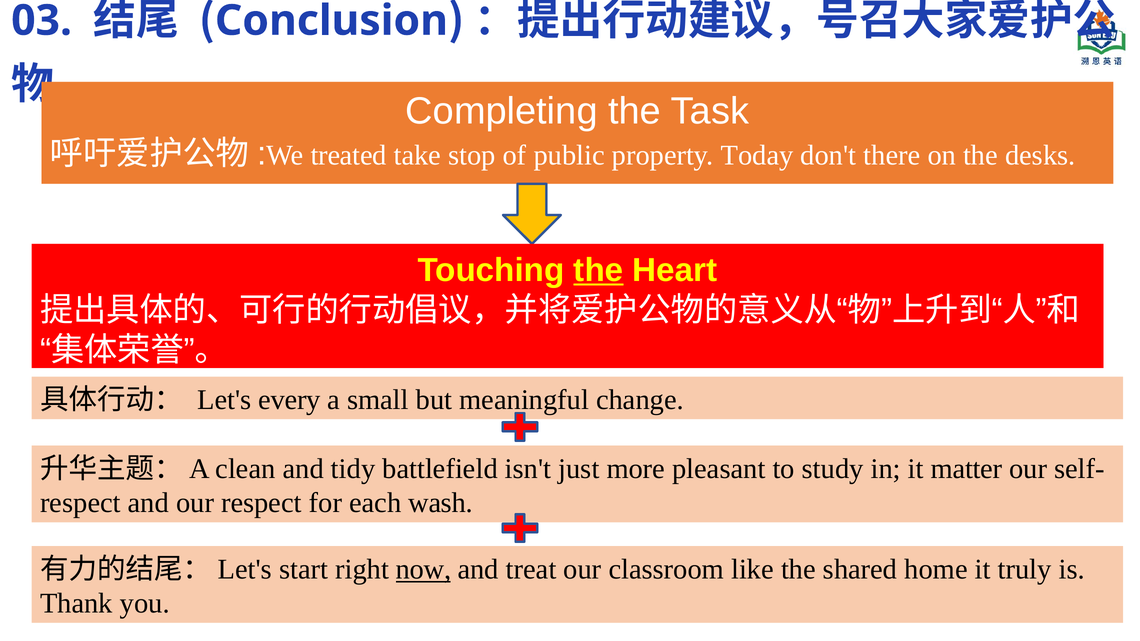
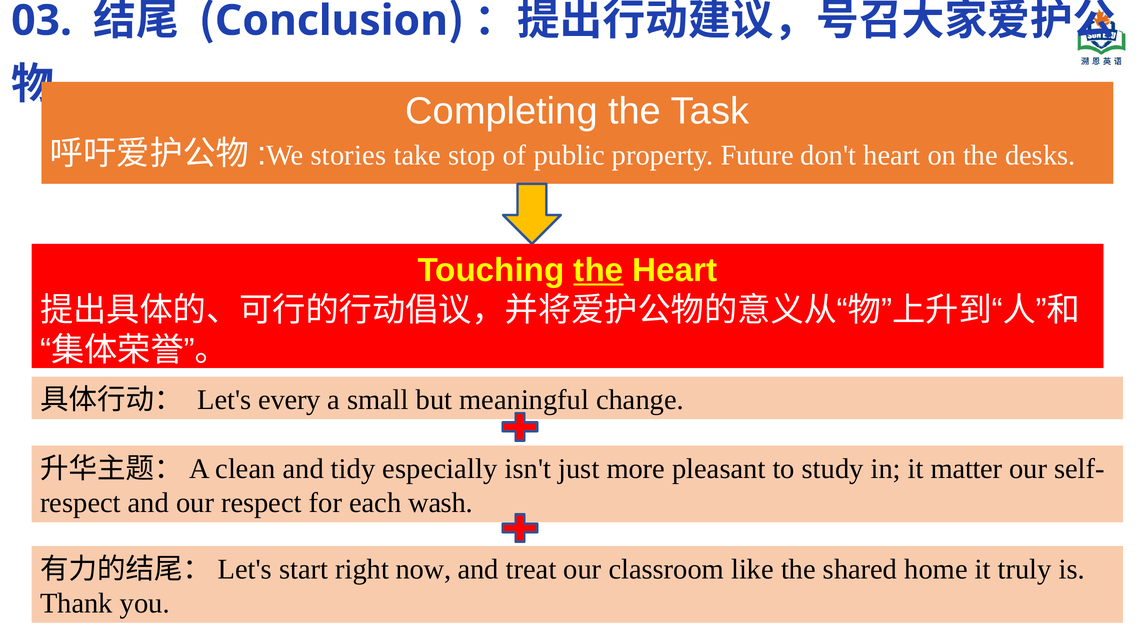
treated: treated -> stories
Today: Today -> Future
don't there: there -> heart
battlefield: battlefield -> especially
now underline: present -> none
